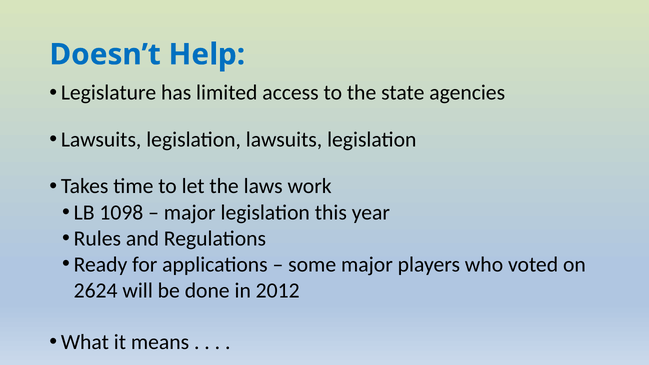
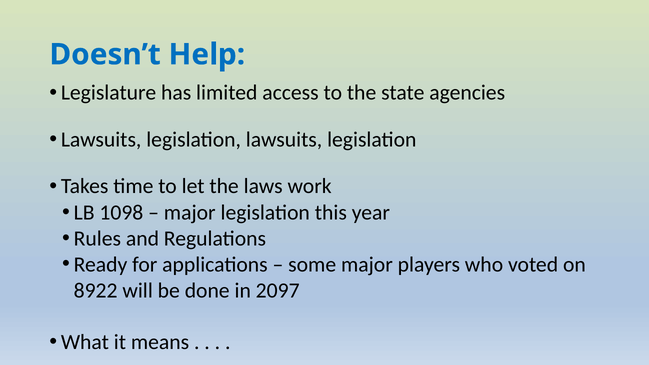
2624: 2624 -> 8922
2012: 2012 -> 2097
